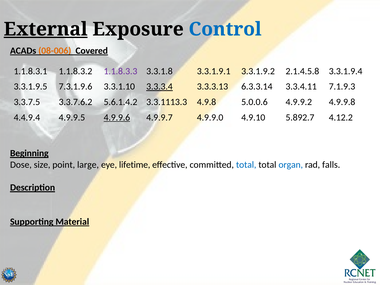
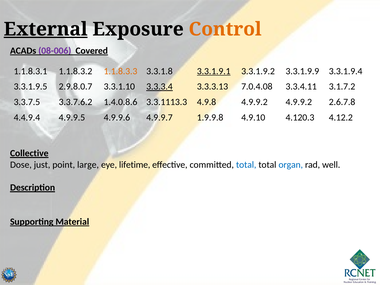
Control colour: blue -> orange
08-006 colour: orange -> purple
1.1.8.3.3 colour: purple -> orange
3.3.1.9.1 underline: none -> present
2.1.4.5.8: 2.1.4.5.8 -> 3.3.1.9.9
7.3.1.9.6: 7.3.1.9.6 -> 2.9.8.0.7
6.3.3.14: 6.3.3.14 -> 7.0.4.08
7.1.9.3: 7.1.9.3 -> 3.1.7.2
5.6.1.4.2: 5.6.1.4.2 -> 1.4.0.8.6
4.9.8 5.0.0.6: 5.0.0.6 -> 4.9.9.2
4.9.9.8: 4.9.9.8 -> 2.6.7.8
4.9.9.6 underline: present -> none
4.9.9.0: 4.9.9.0 -> 1.9.9.8
5.892.7: 5.892.7 -> 4.120.3
Beginning: Beginning -> Collective
size: size -> just
falls: falls -> well
